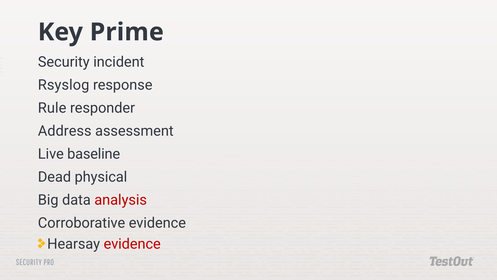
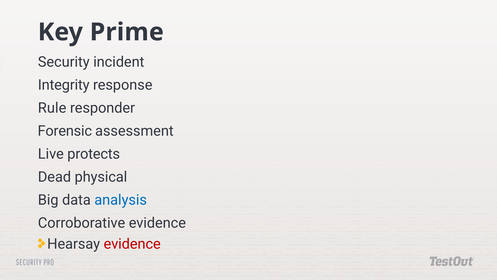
Rsyslog: Rsyslog -> Integrity
Address: Address -> Forensic
baseline: baseline -> protects
analysis colour: red -> blue
